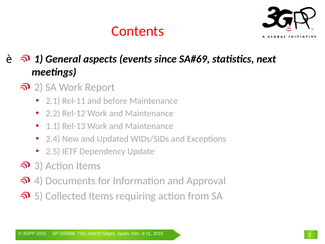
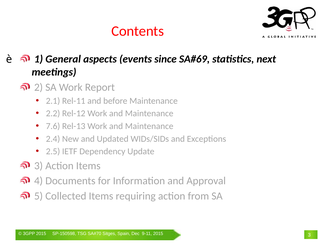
1.1: 1.1 -> 7.6
